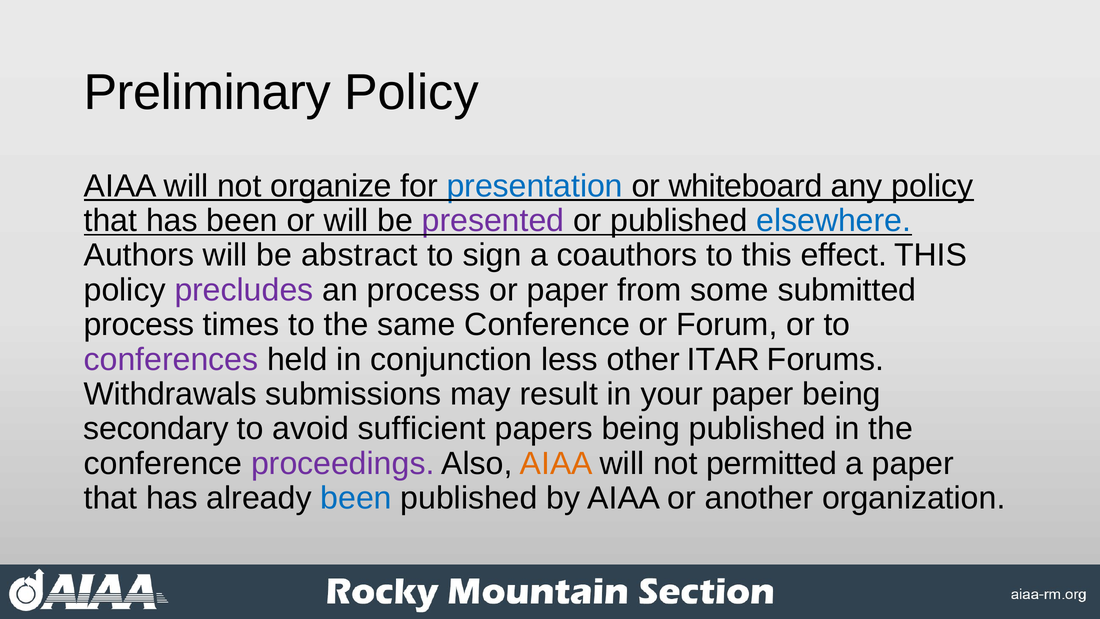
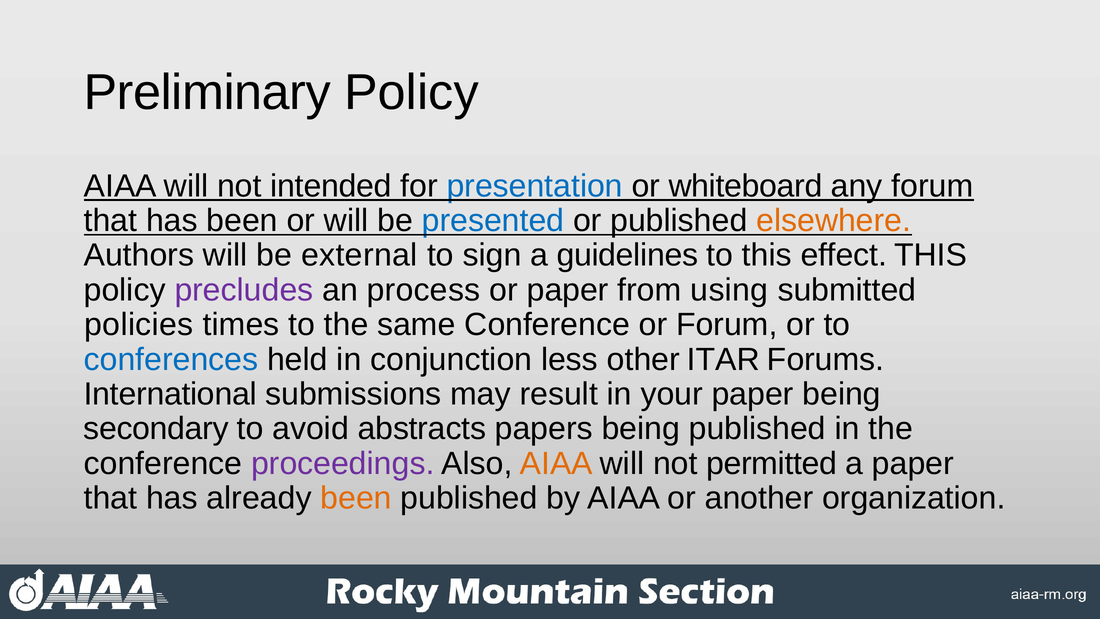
organize: organize -> intended
any policy: policy -> forum
presented colour: purple -> blue
elsewhere colour: blue -> orange
abstract: abstract -> external
coauthors: coauthors -> guidelines
some: some -> using
process at (139, 325): process -> policies
conferences colour: purple -> blue
Withdrawals: Withdrawals -> International
sufficient: sufficient -> abstracts
been at (356, 498) colour: blue -> orange
